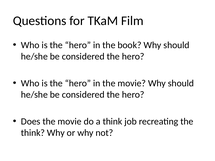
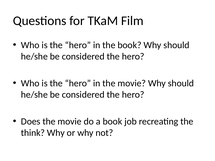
a think: think -> book
